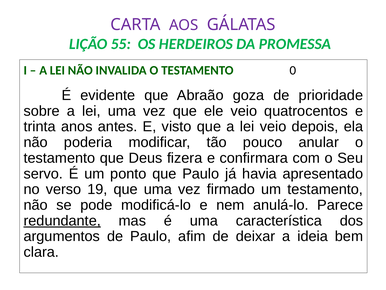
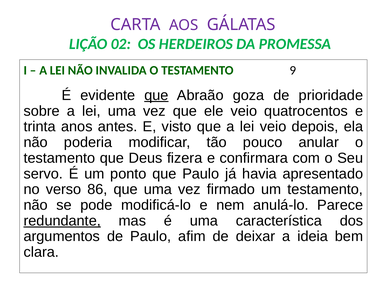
55: 55 -> 02
0: 0 -> 9
que at (156, 95) underline: none -> present
19: 19 -> 86
